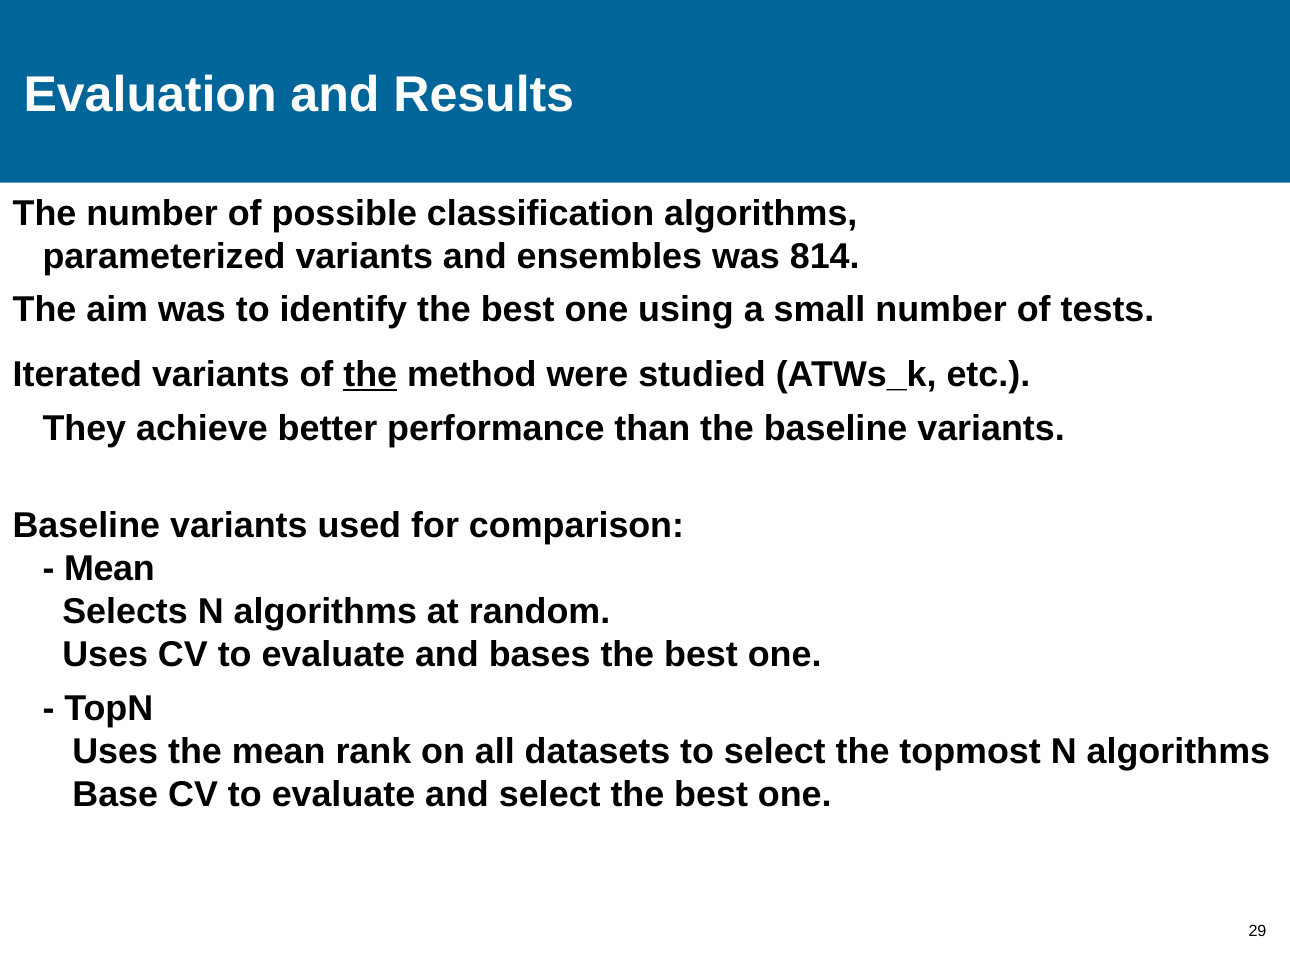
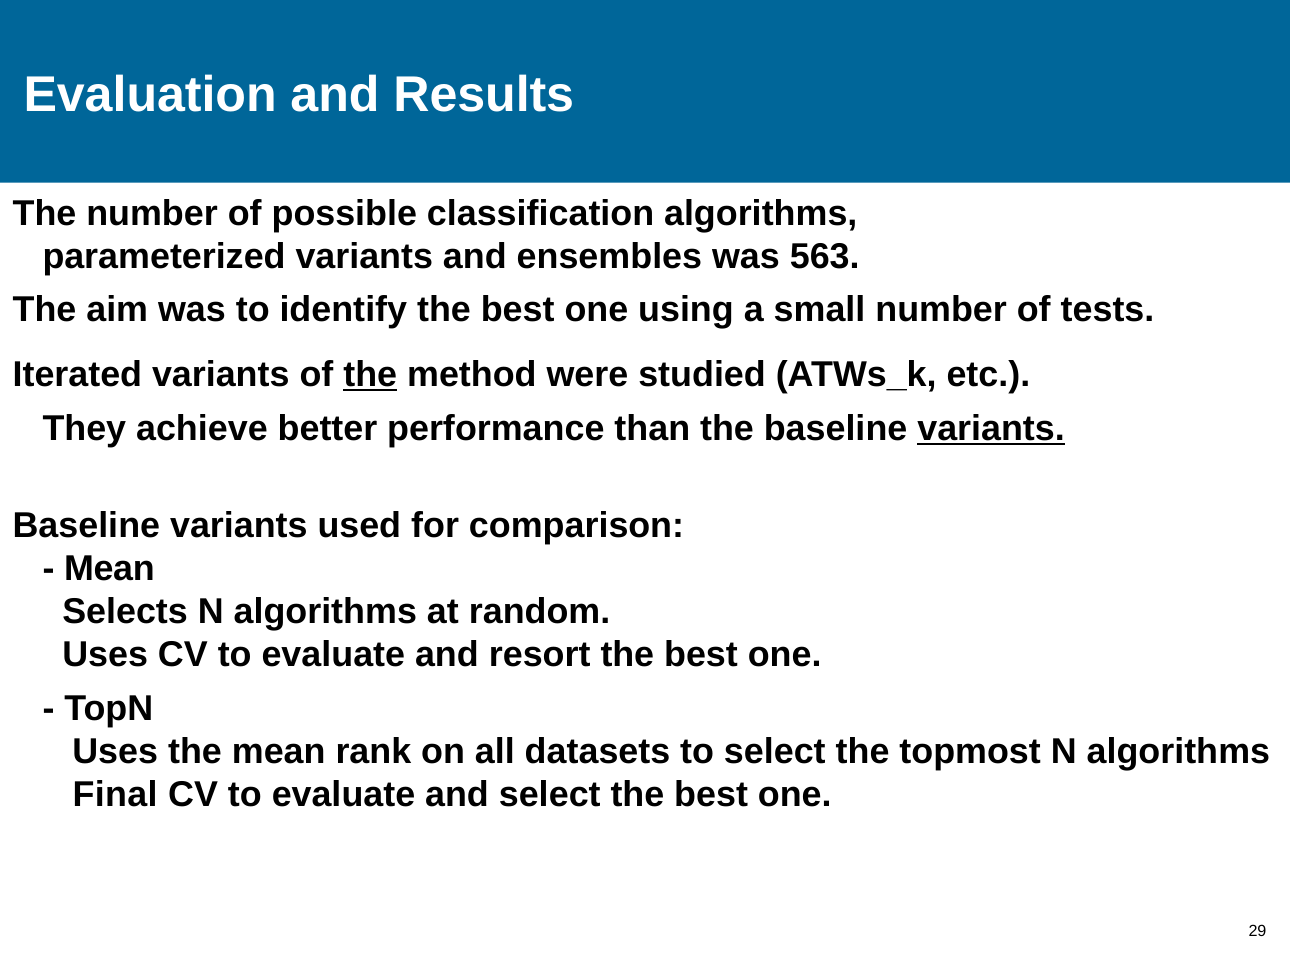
814: 814 -> 563
variants at (991, 428) underline: none -> present
bases: bases -> resort
Base: Base -> Final
